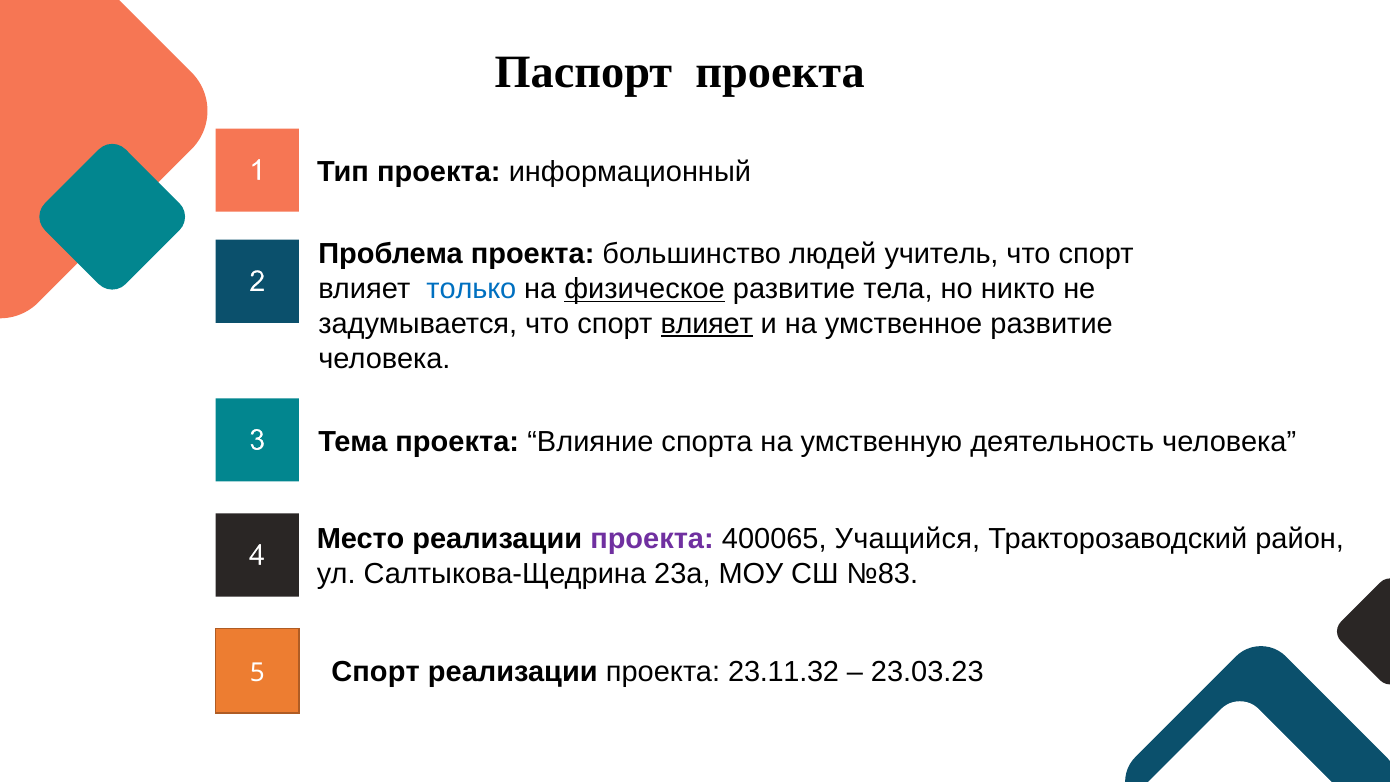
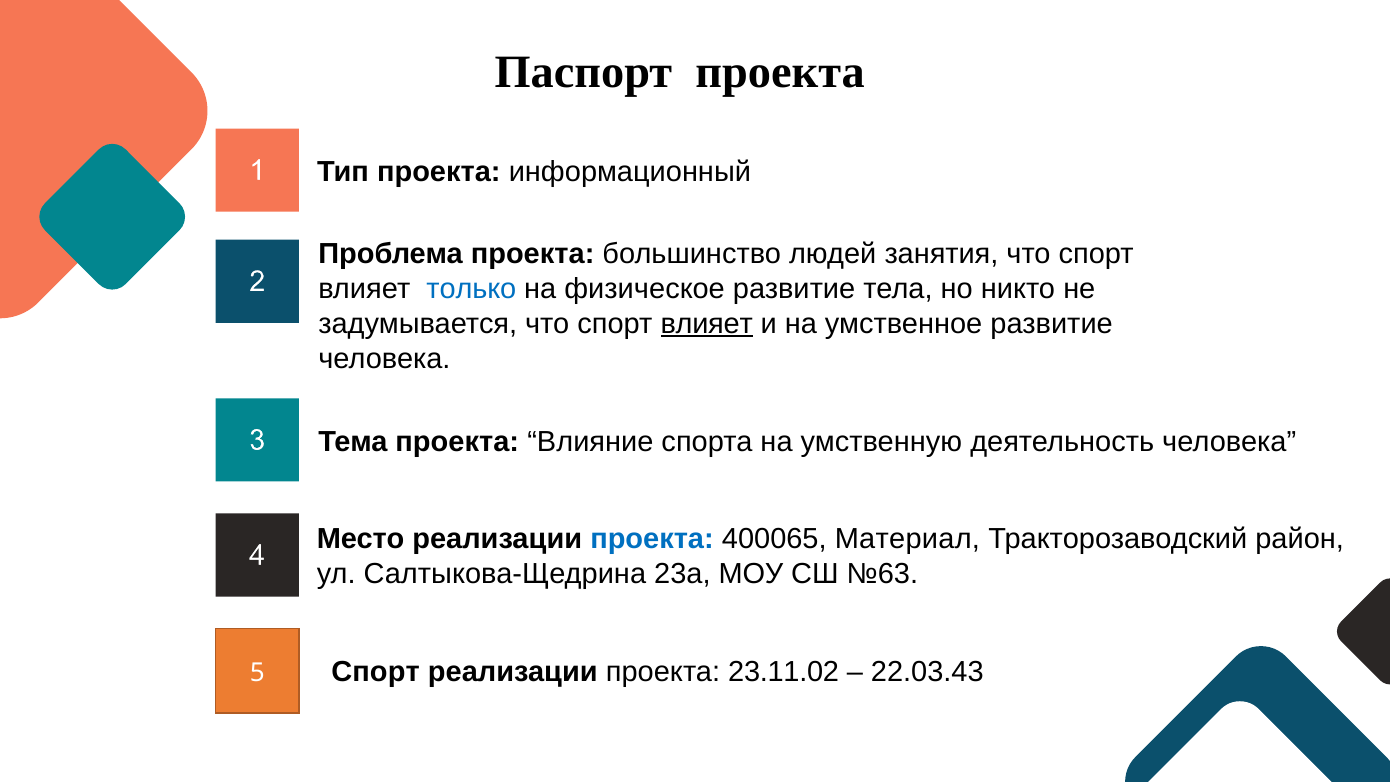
учитель: учитель -> занятия
физическое underline: present -> none
проекта at (652, 539) colour: purple -> blue
Учащийся: Учащийся -> Материал
№83: №83 -> №63
23.11.32: 23.11.32 -> 23.11.02
23.03.23: 23.03.23 -> 22.03.43
